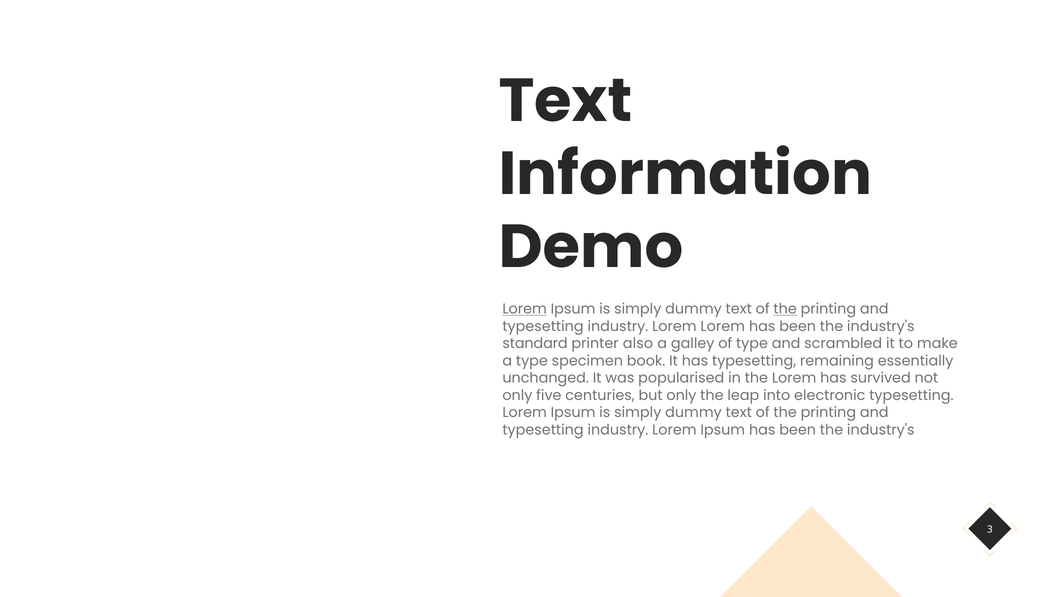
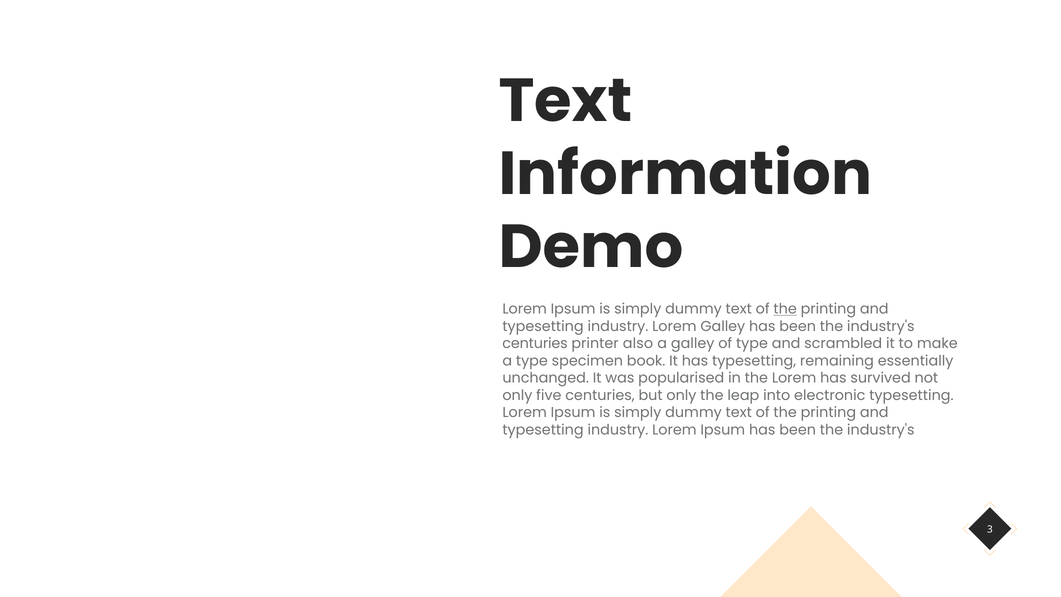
Lorem at (525, 309) underline: present -> none
Lorem Lorem: Lorem -> Galley
standard at (535, 343): standard -> centuries
